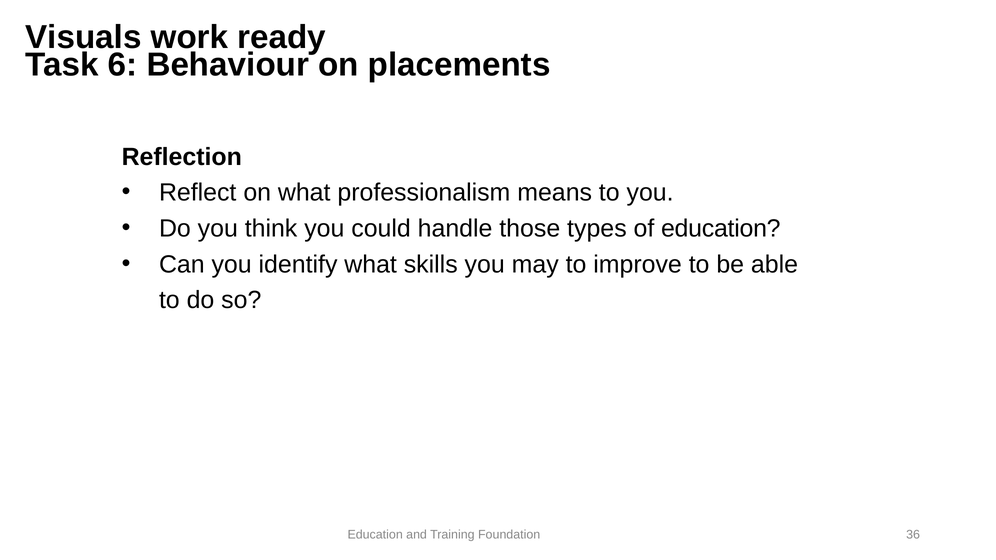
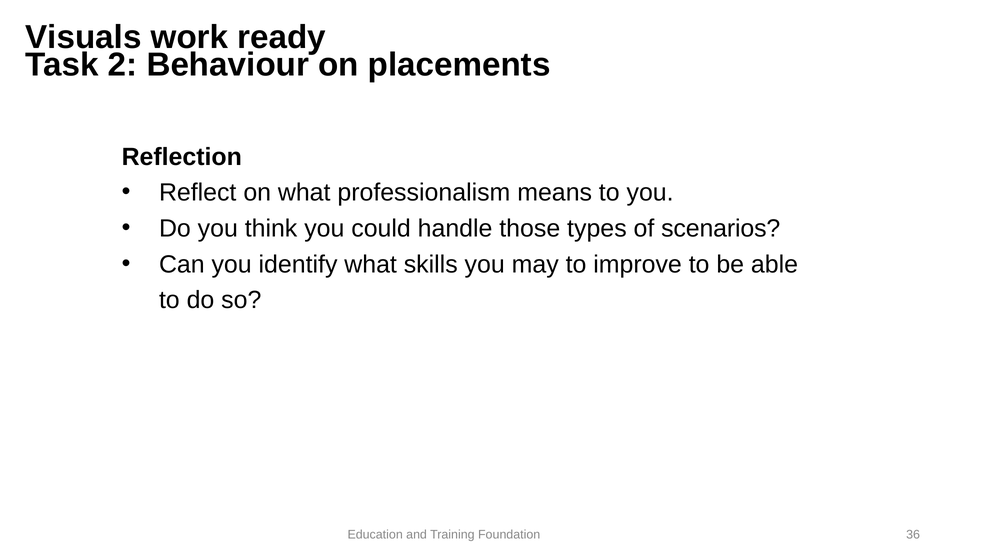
6: 6 -> 2
of education: education -> scenarios
